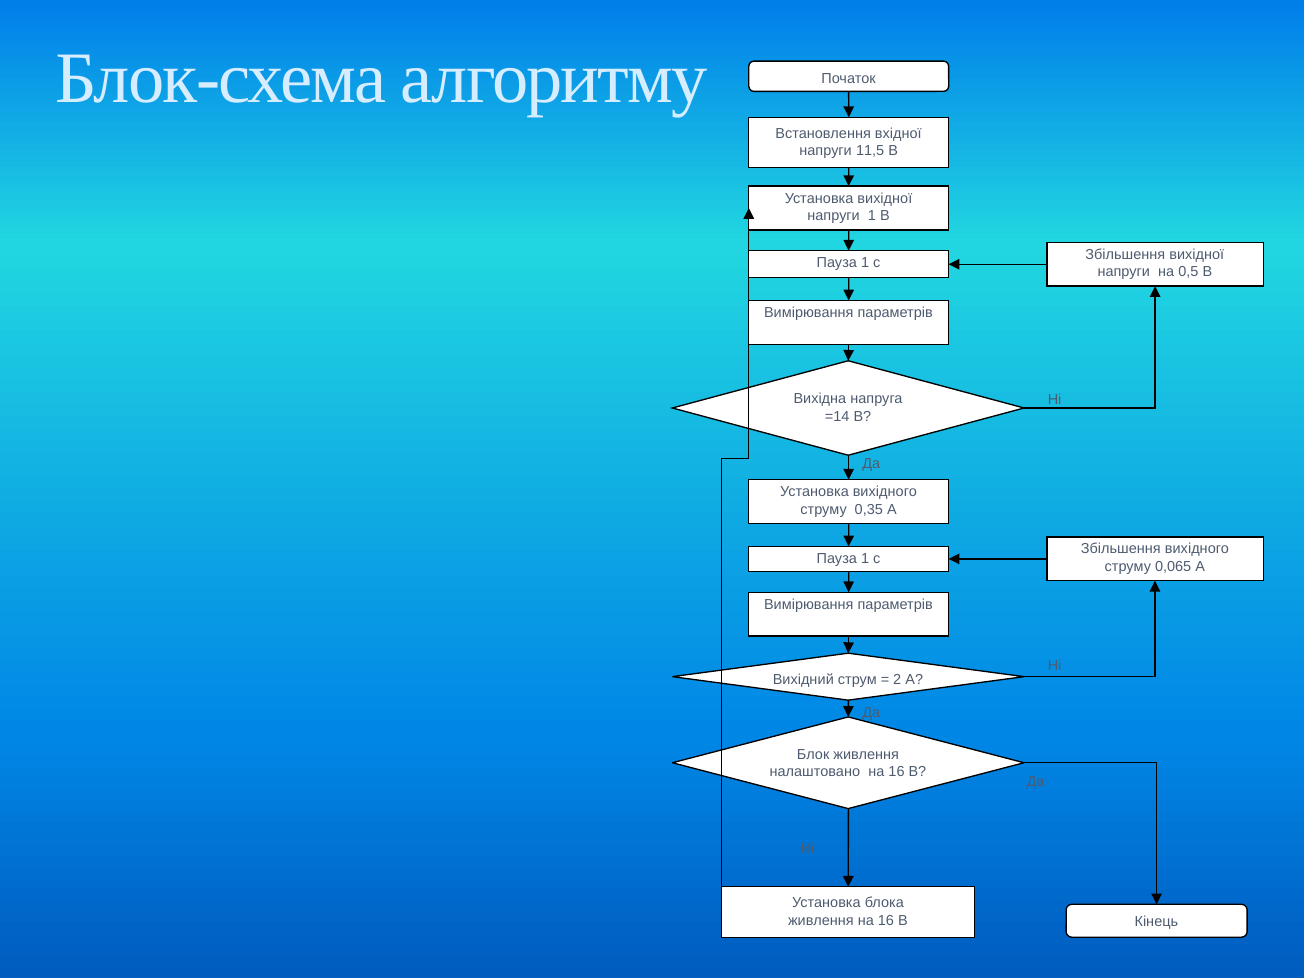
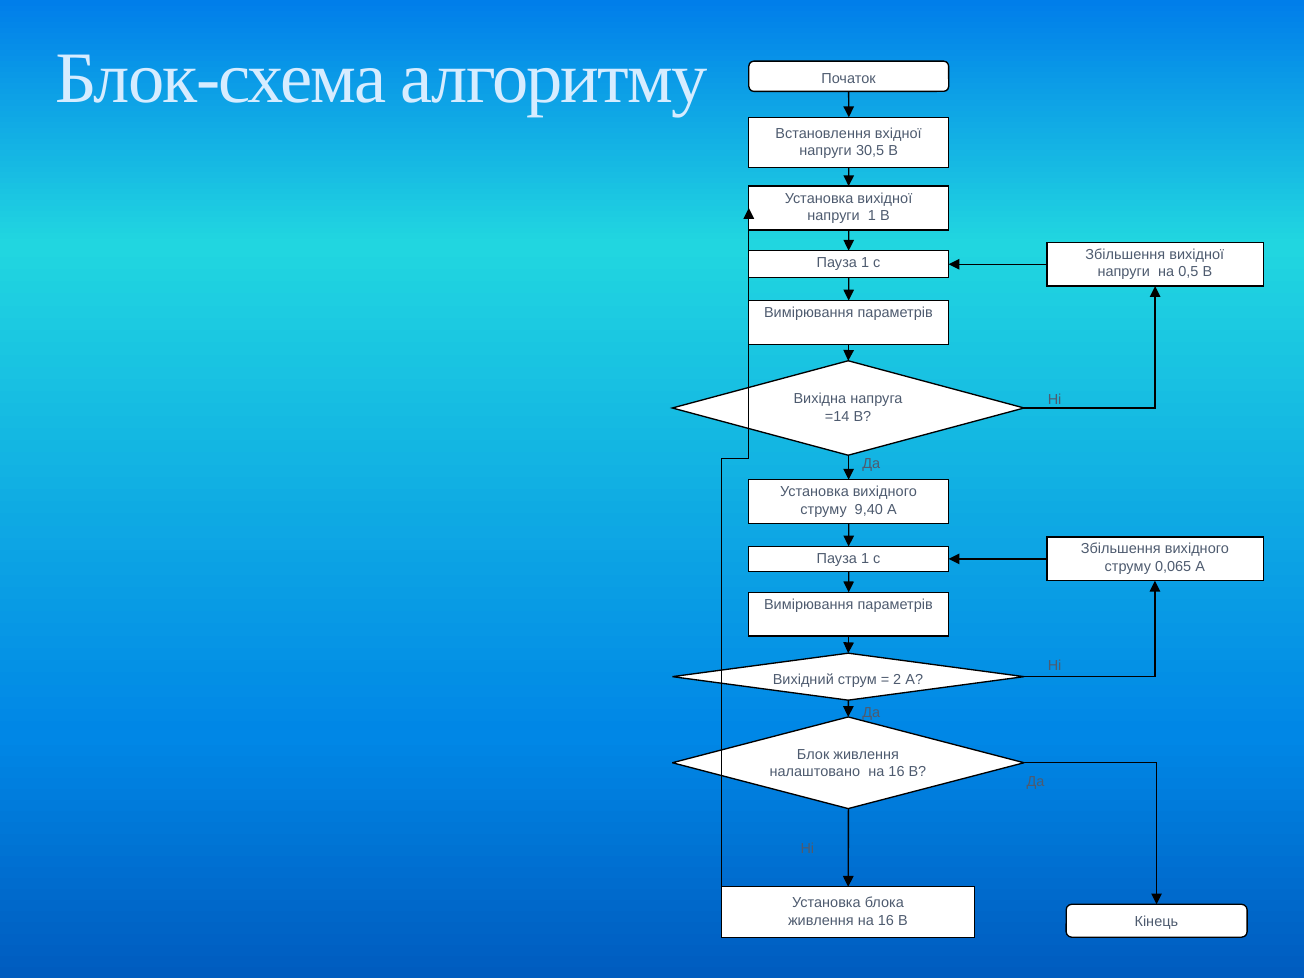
11,5: 11,5 -> 30,5
0,35: 0,35 -> 9,40
